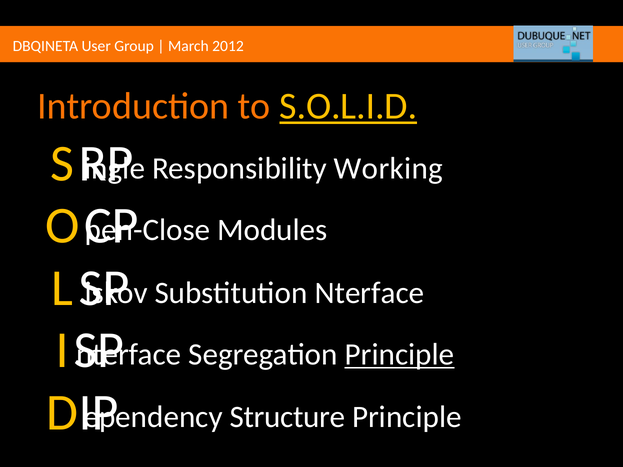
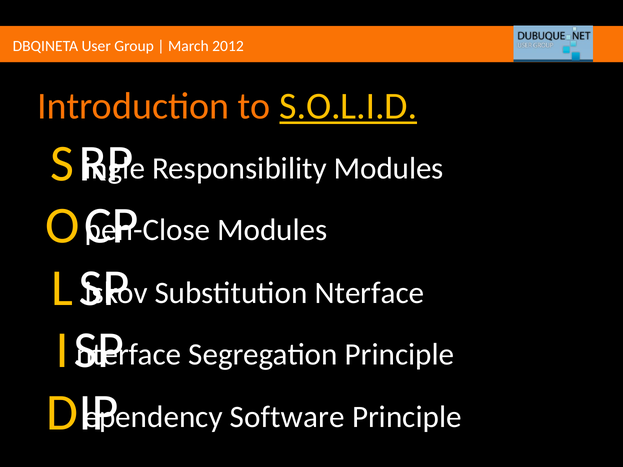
Responsibility Working: Working -> Modules
Principle at (399, 355) underline: present -> none
Structure: Structure -> Software
